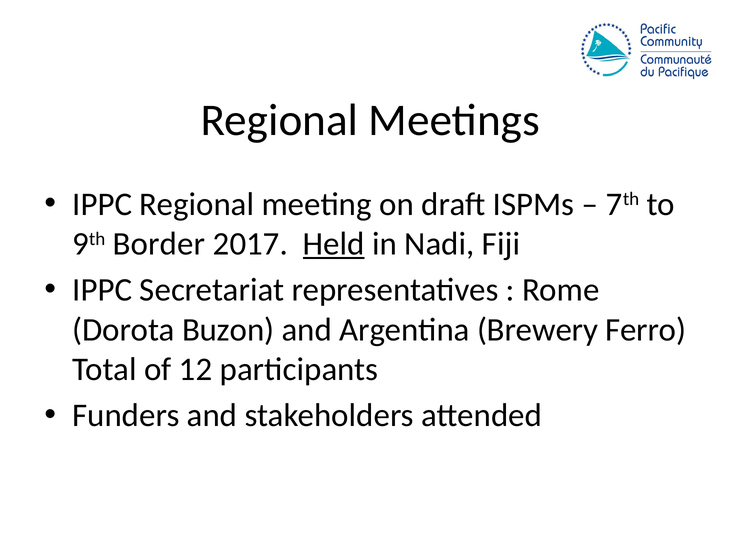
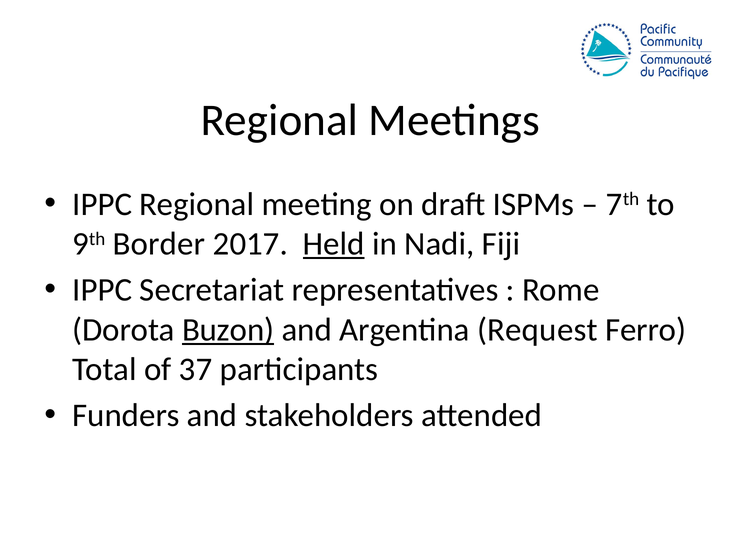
Buzon underline: none -> present
Brewery: Brewery -> Request
12: 12 -> 37
